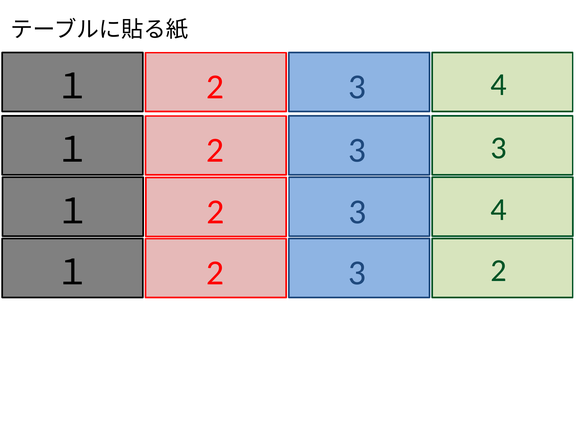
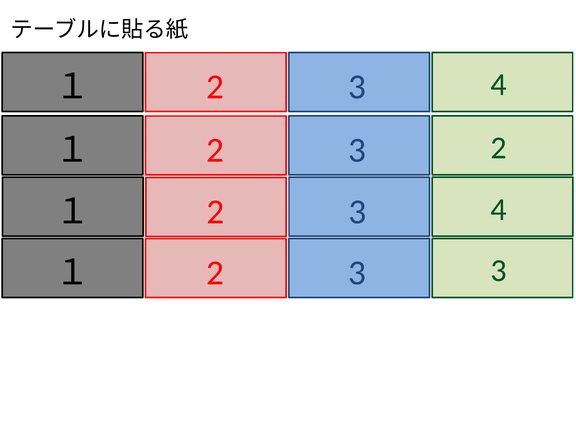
3 3: 3 -> 2
3 2: 2 -> 3
